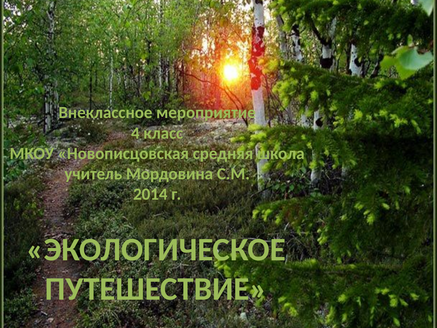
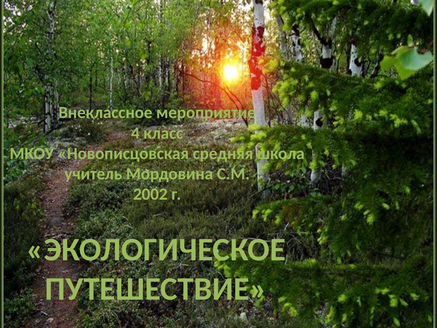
2014: 2014 -> 2002
